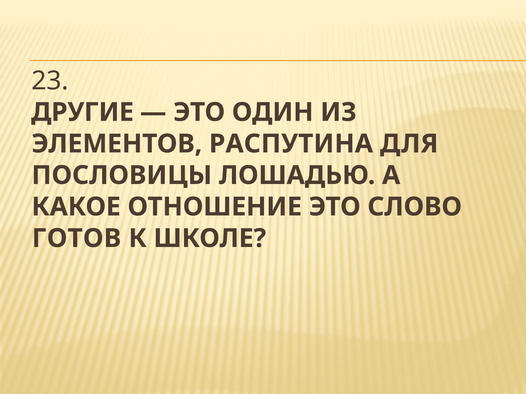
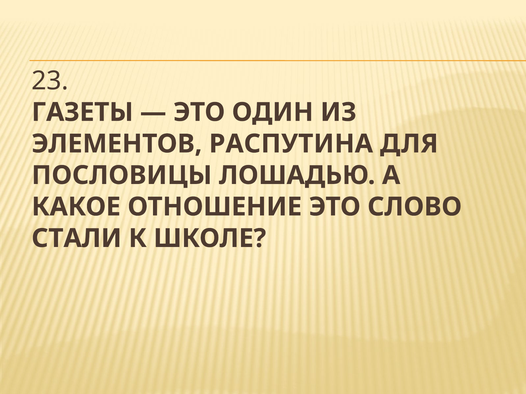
ДРУГИЕ: ДРУГИЕ -> ГАЗЕТЫ
ГОТОВ: ГОТОВ -> СТАЛИ
